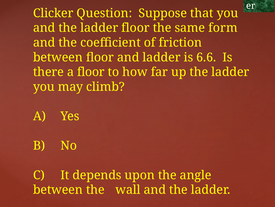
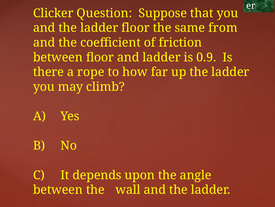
form: form -> from
6.6: 6.6 -> 0.9
a floor: floor -> rope
